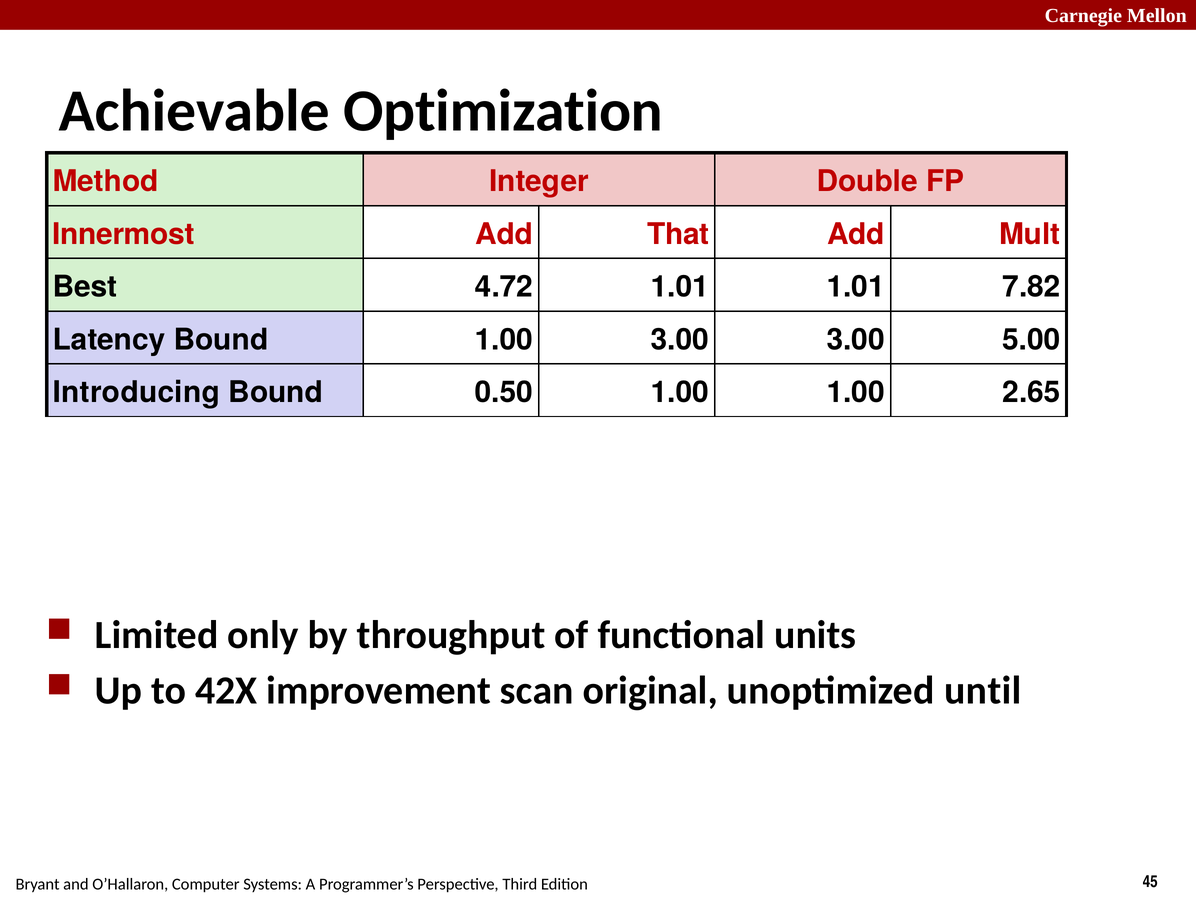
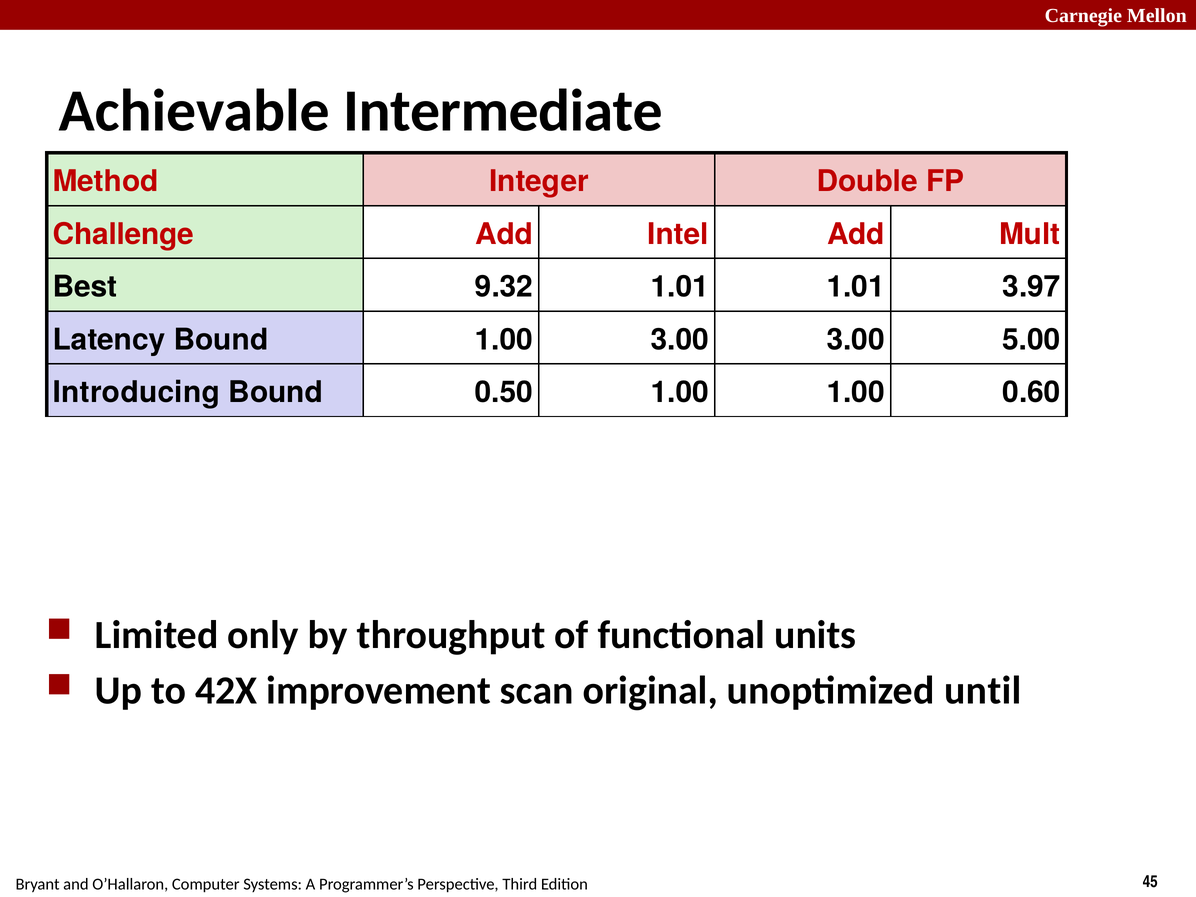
Optimization: Optimization -> Intermediate
Innermost: Innermost -> Challenge
That: That -> Intel
4.72: 4.72 -> 9.32
7.82: 7.82 -> 3.97
2.65: 2.65 -> 0.60
